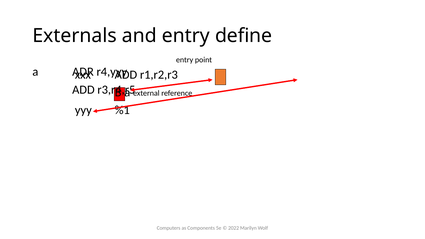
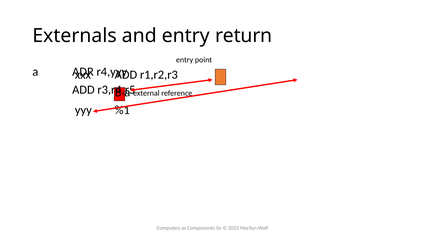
define: define -> return
